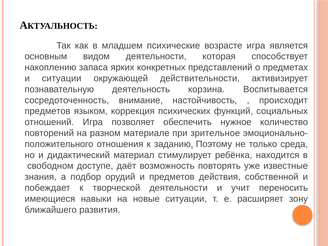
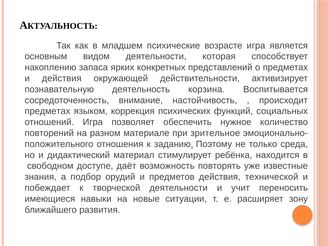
и ситуации: ситуации -> действия
предметов at (48, 111): предметов -> предметах
собственной: собственной -> технической
